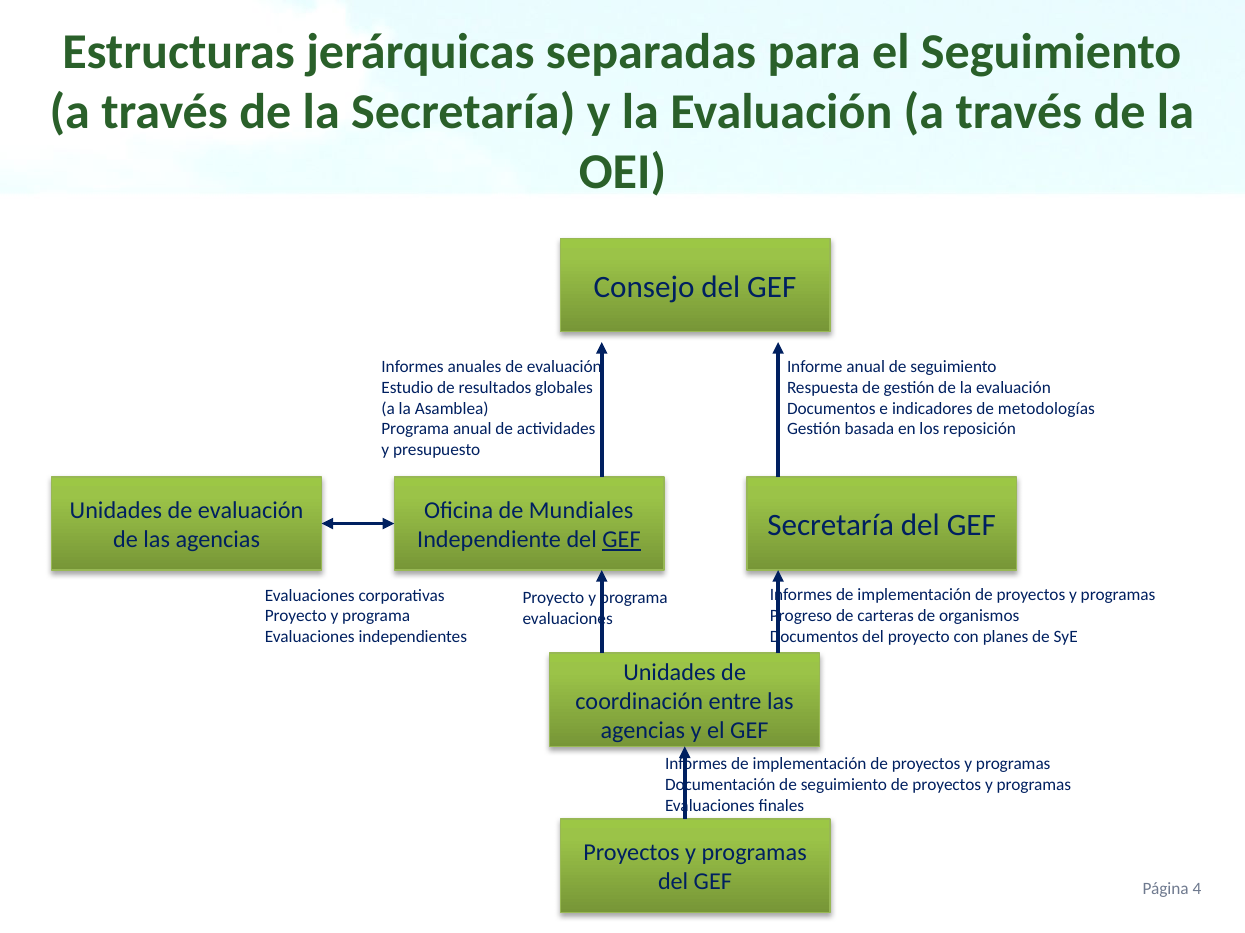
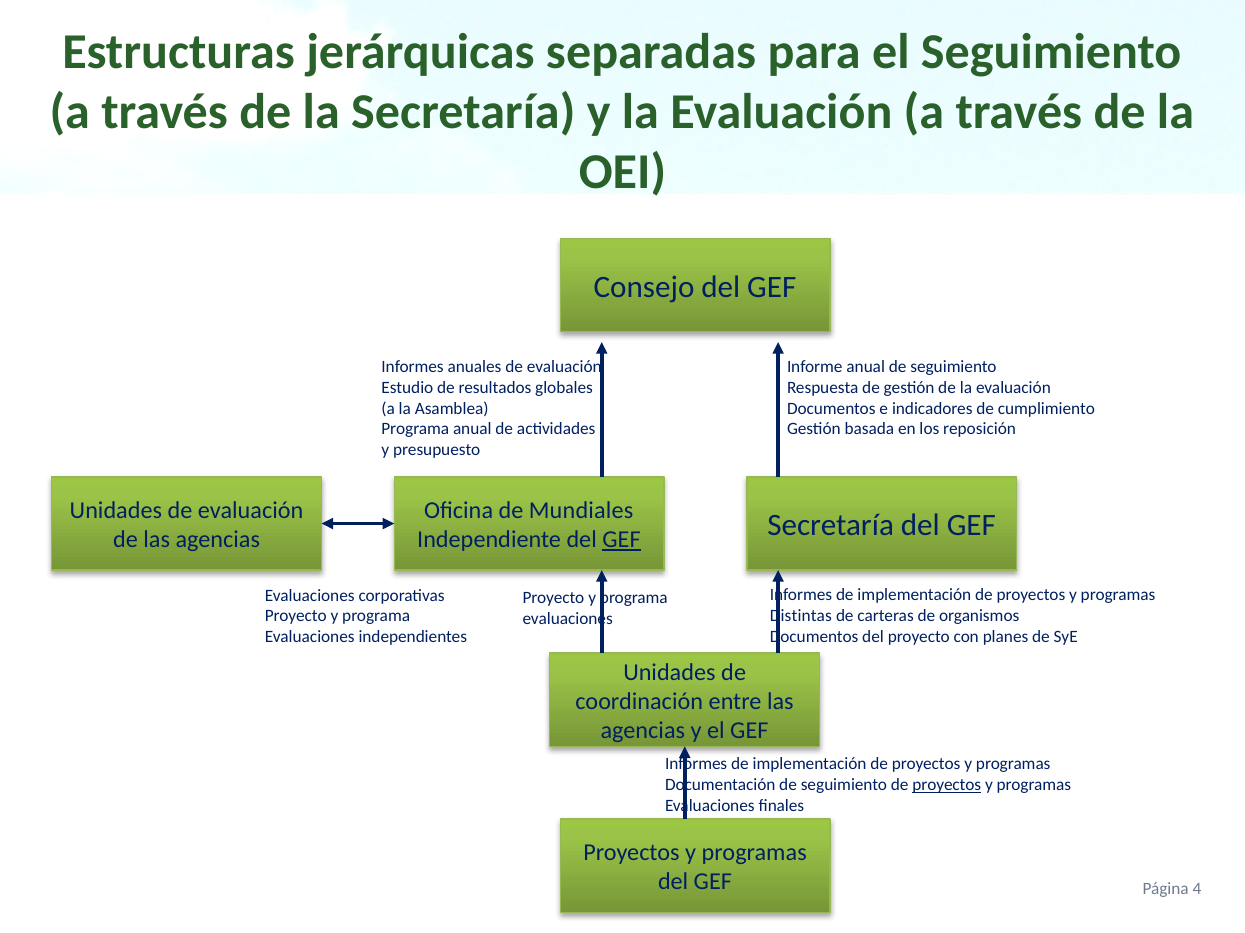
metodologías: metodologías -> cumplimiento
Progreso: Progreso -> Distintas
proyectos at (947, 785) underline: none -> present
